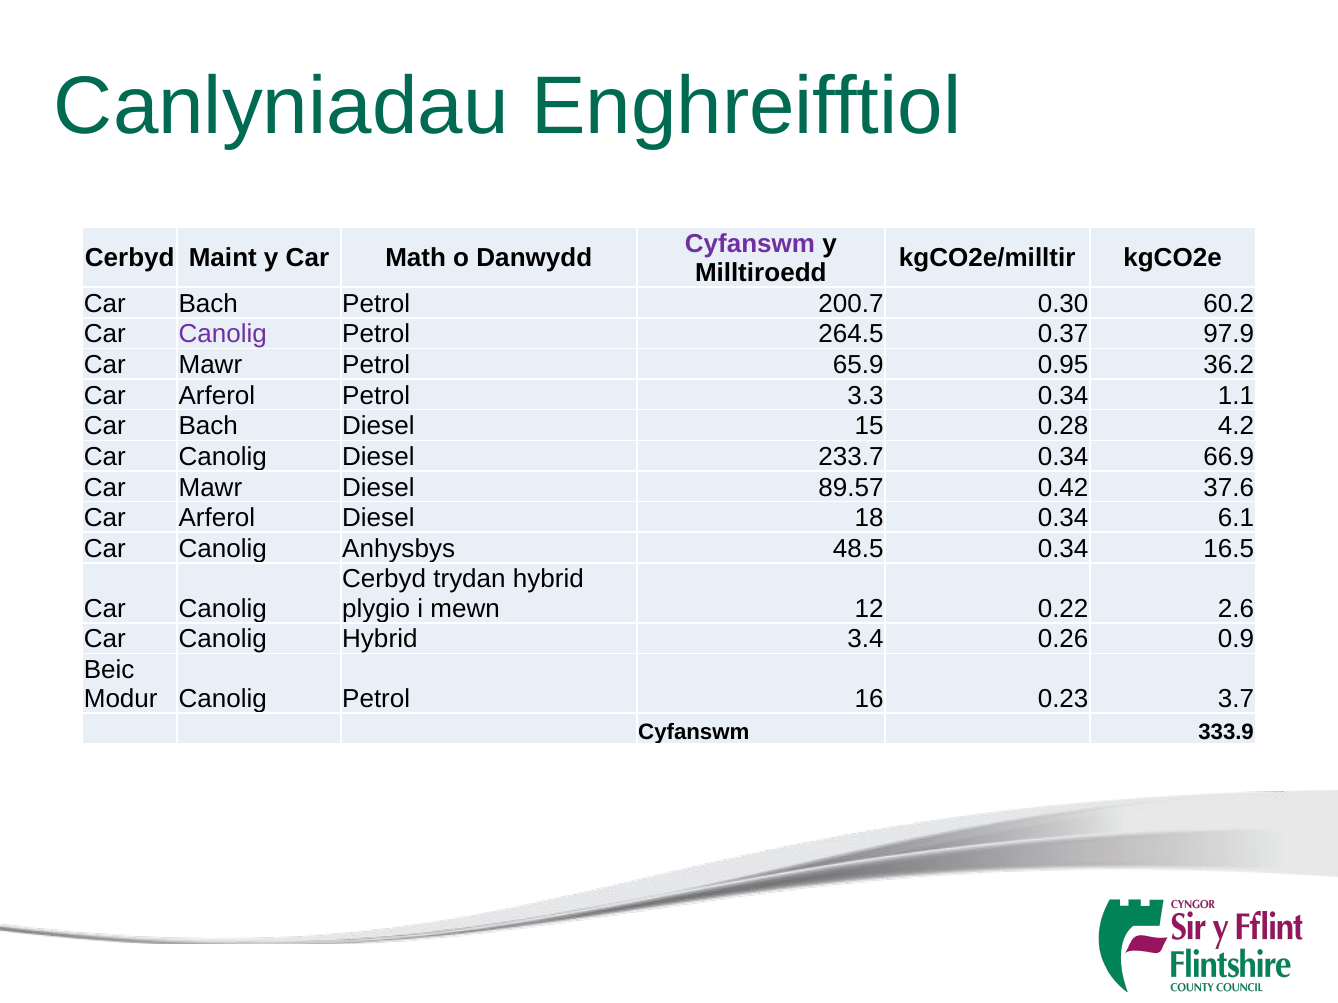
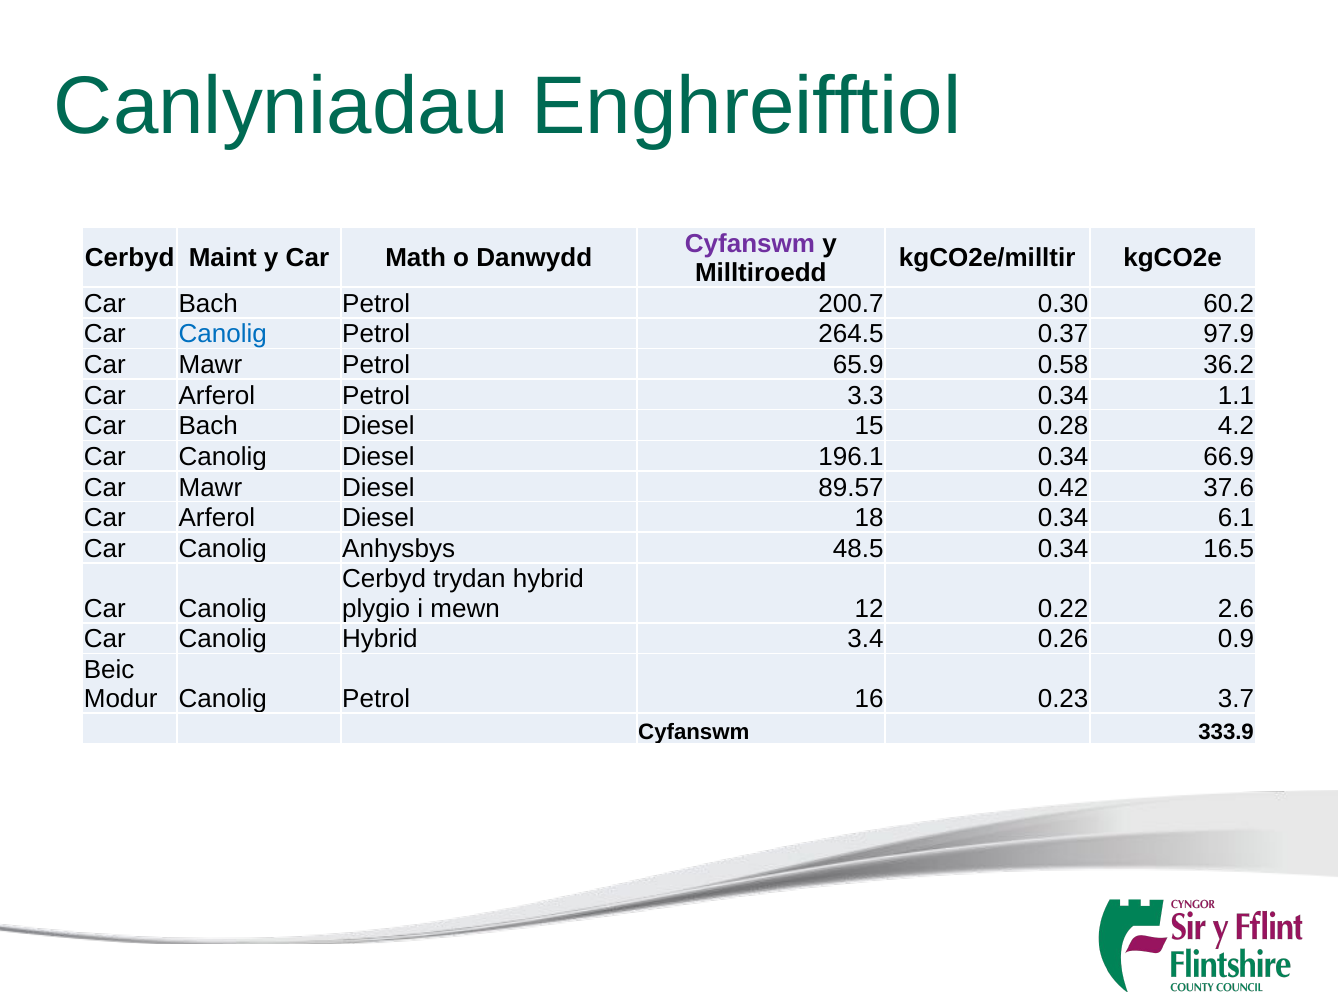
Canolig at (223, 334) colour: purple -> blue
0.95: 0.95 -> 0.58
233.7: 233.7 -> 196.1
